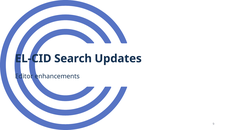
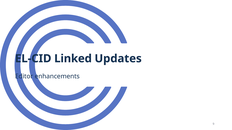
Search: Search -> Linked
